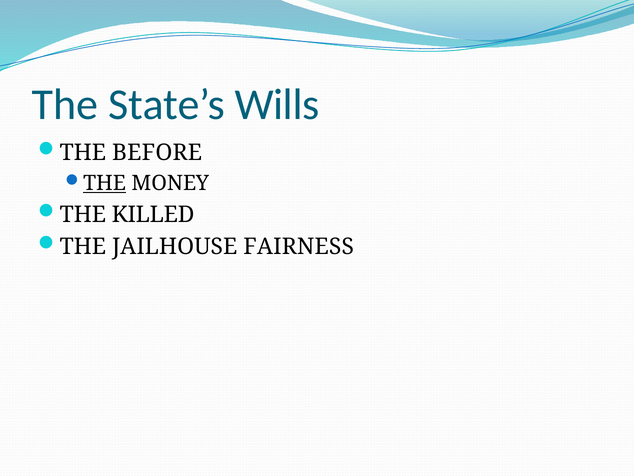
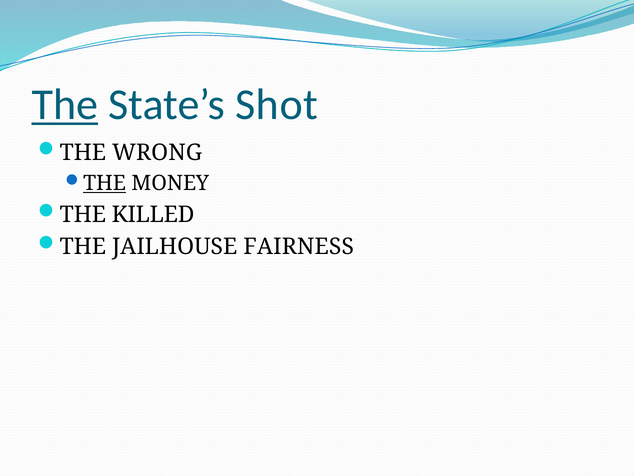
The at (65, 105) underline: none -> present
Wills: Wills -> Shot
BEFORE: BEFORE -> WRONG
